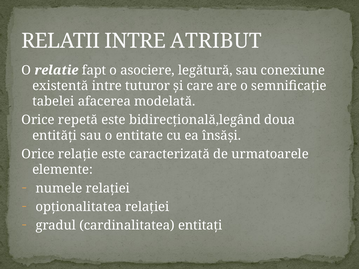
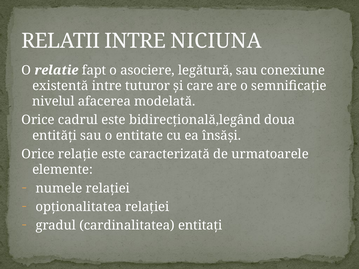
ATRIBUT: ATRIBUT -> NICIUNA
tabelei: tabelei -> nivelul
repetă: repetă -> cadrul
